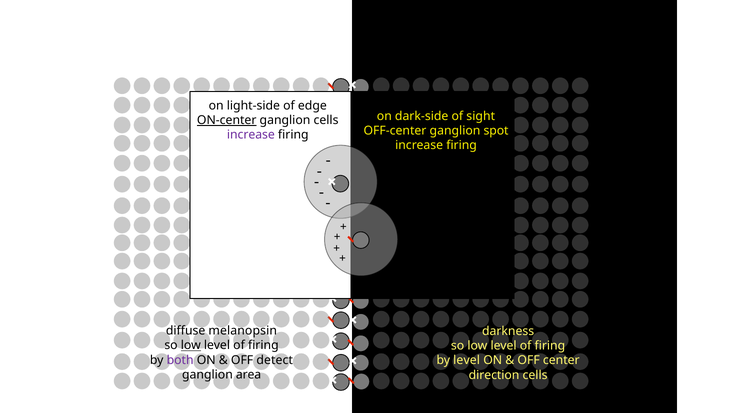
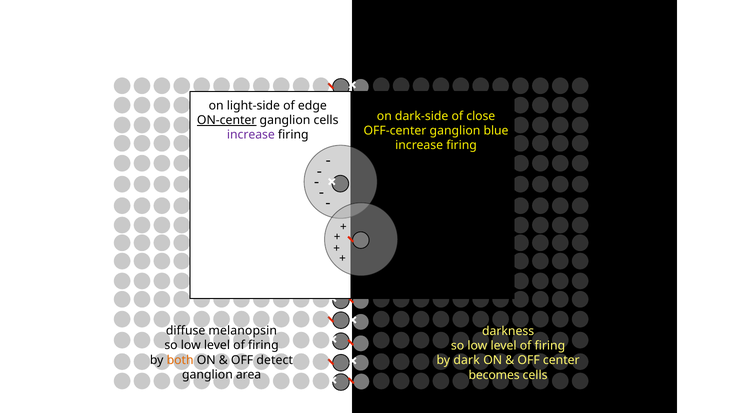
sight: sight -> close
spot: spot -> blue
low at (191, 345) underline: present -> none
both colour: purple -> orange
by level: level -> dark
direction: direction -> becomes
